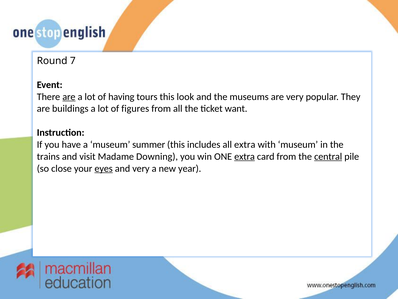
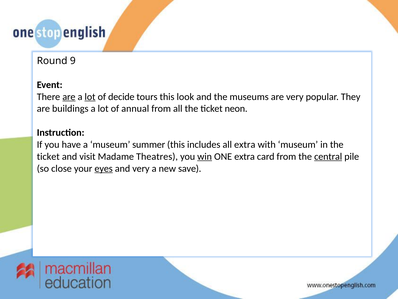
7: 7 -> 9
lot at (90, 97) underline: none -> present
having: having -> decide
figures: figures -> annual
want: want -> neon
trains at (48, 156): trains -> ticket
Downing: Downing -> Theatres
win underline: none -> present
extra at (245, 156) underline: present -> none
year: year -> save
